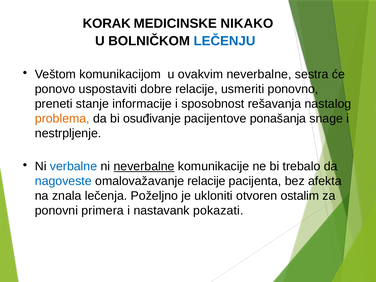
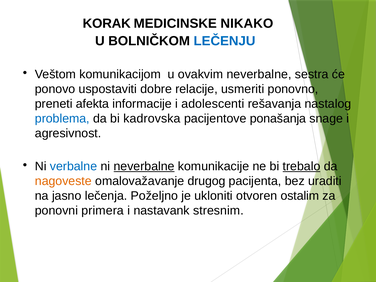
stanje: stanje -> afekta
sposobnost: sposobnost -> adolescenti
problema colour: orange -> blue
osuđivanje: osuđivanje -> kadrovska
nestrpljenje: nestrpljenje -> agresivnost
trebalo underline: none -> present
nagoveste colour: blue -> orange
omalovažavanje relacije: relacije -> drugog
afekta: afekta -> uraditi
znala: znala -> jasno
pokazati: pokazati -> stresnim
